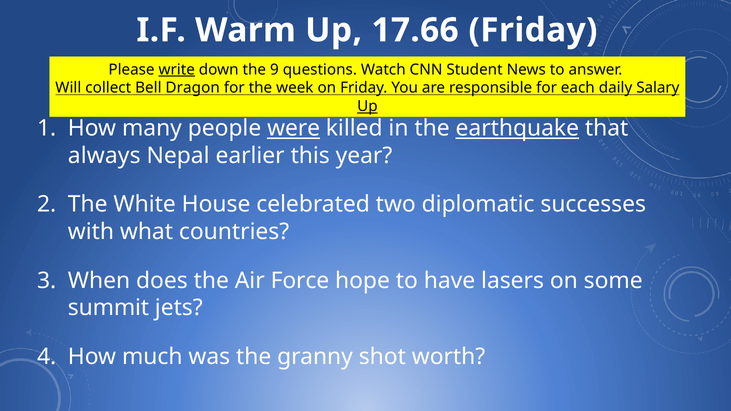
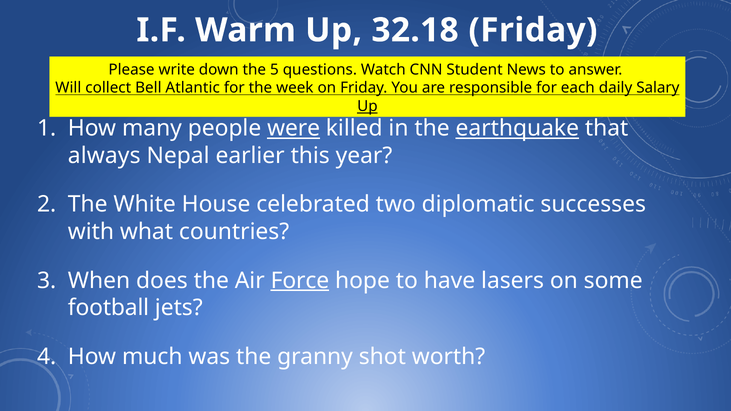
17.66: 17.66 -> 32.18
write underline: present -> none
9: 9 -> 5
Dragon: Dragon -> Atlantic
Force underline: none -> present
summit: summit -> football
